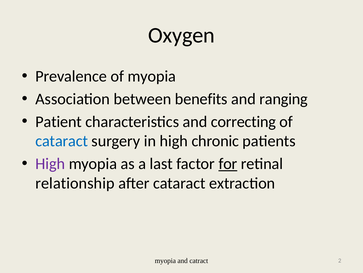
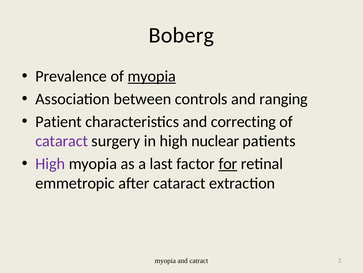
Oxygen: Oxygen -> Boberg
myopia at (152, 76) underline: none -> present
benefits: benefits -> controls
cataract at (62, 141) colour: blue -> purple
chronic: chronic -> nuclear
relationship: relationship -> emmetropic
